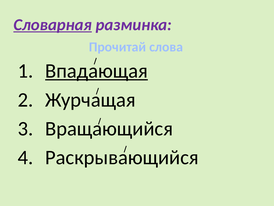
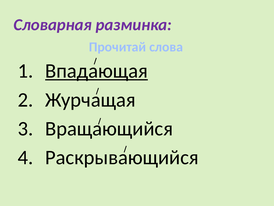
Словарная underline: present -> none
